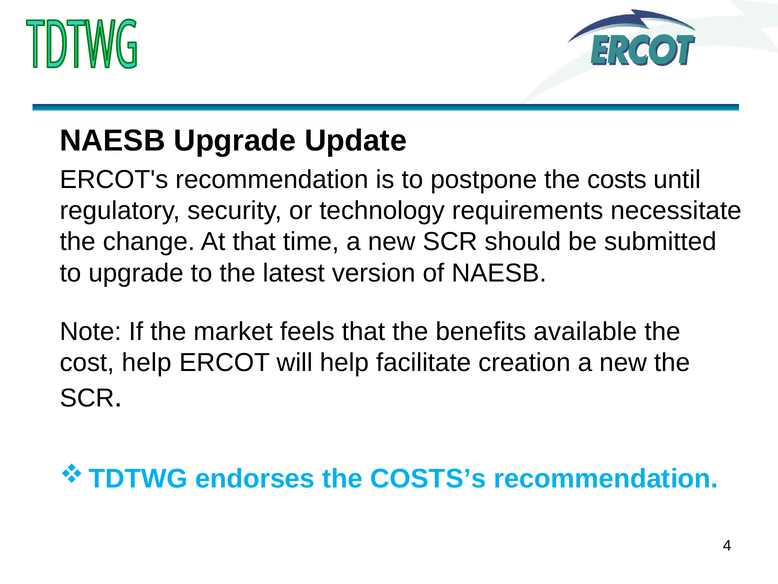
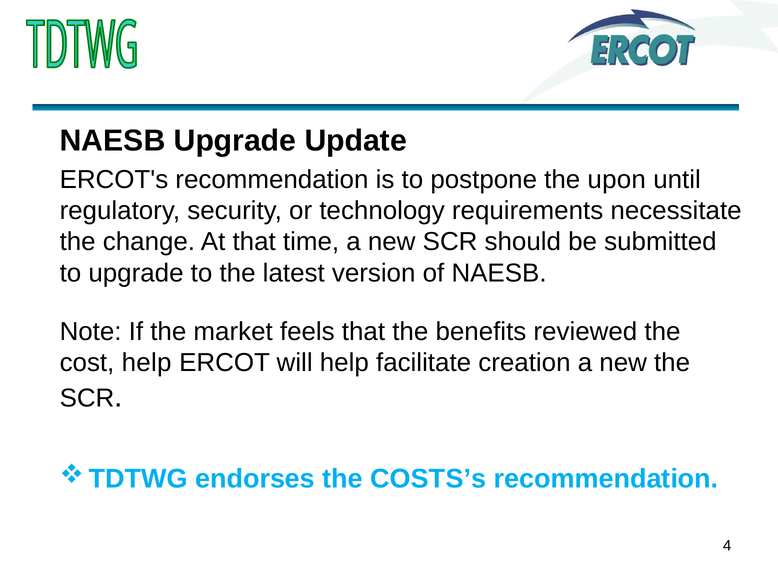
costs: costs -> upon
available: available -> reviewed
